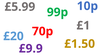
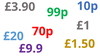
£5.99: £5.99 -> £3.90
